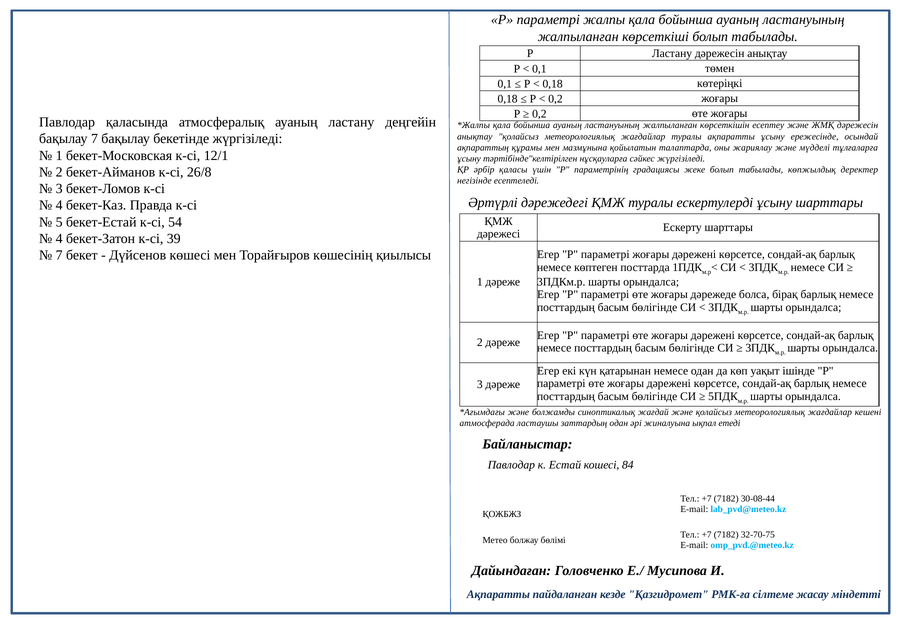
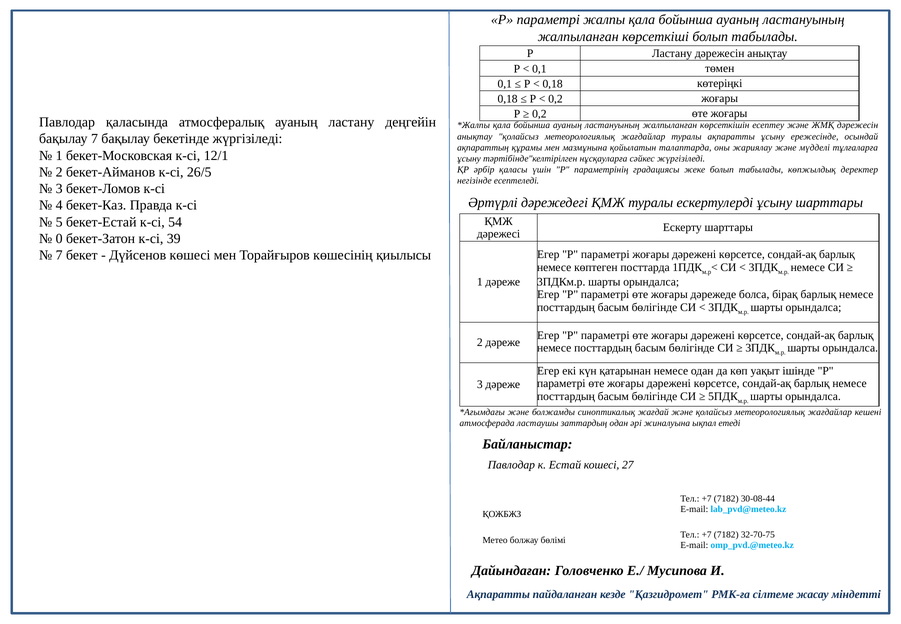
26/8: 26/8 -> 26/5
4 at (59, 239): 4 -> 0
84: 84 -> 27
